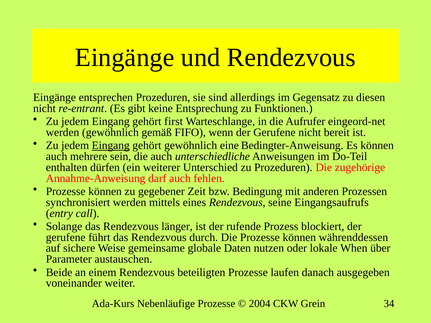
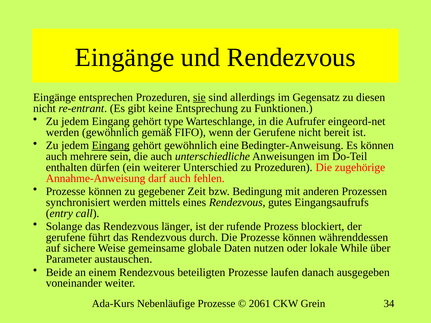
sie underline: none -> present
first: first -> type
seine: seine -> gutes
When: When -> While
2004: 2004 -> 2061
